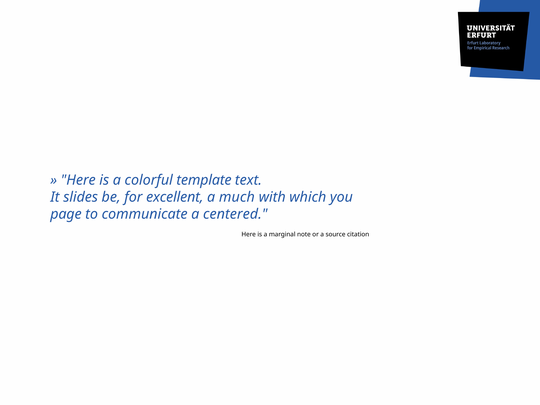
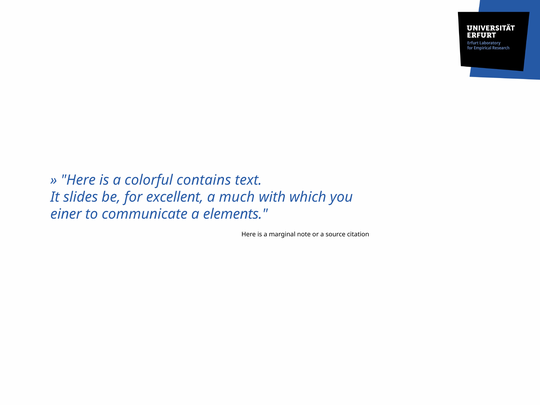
template: template -> contains
page: page -> einer
centered: centered -> elements
